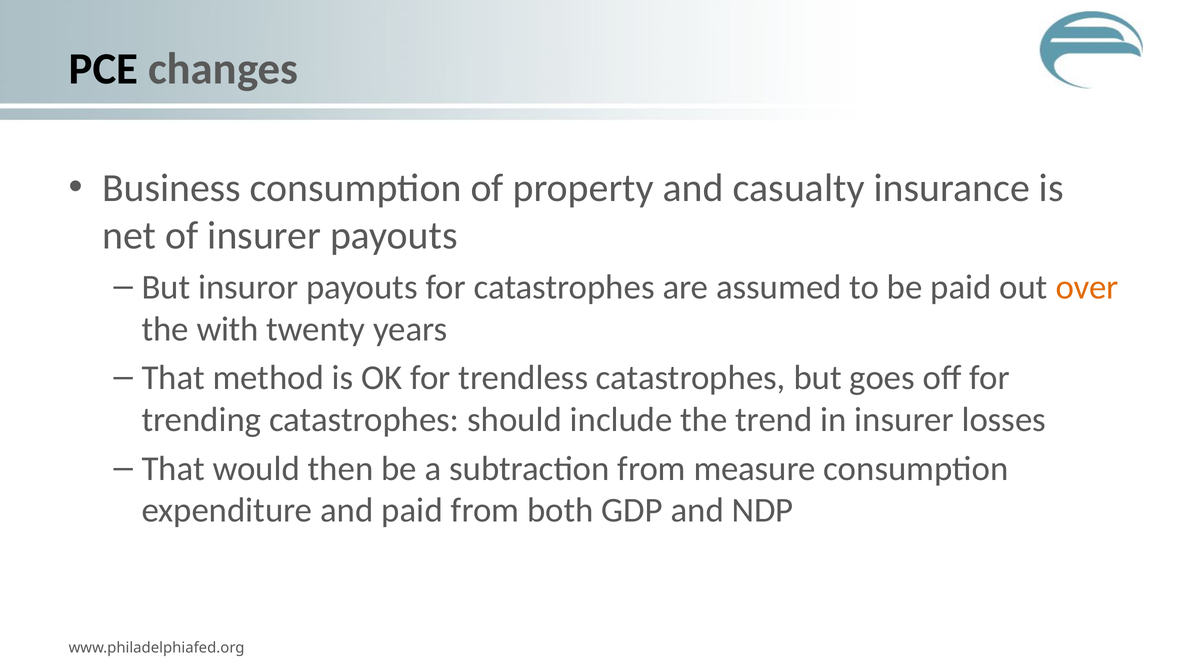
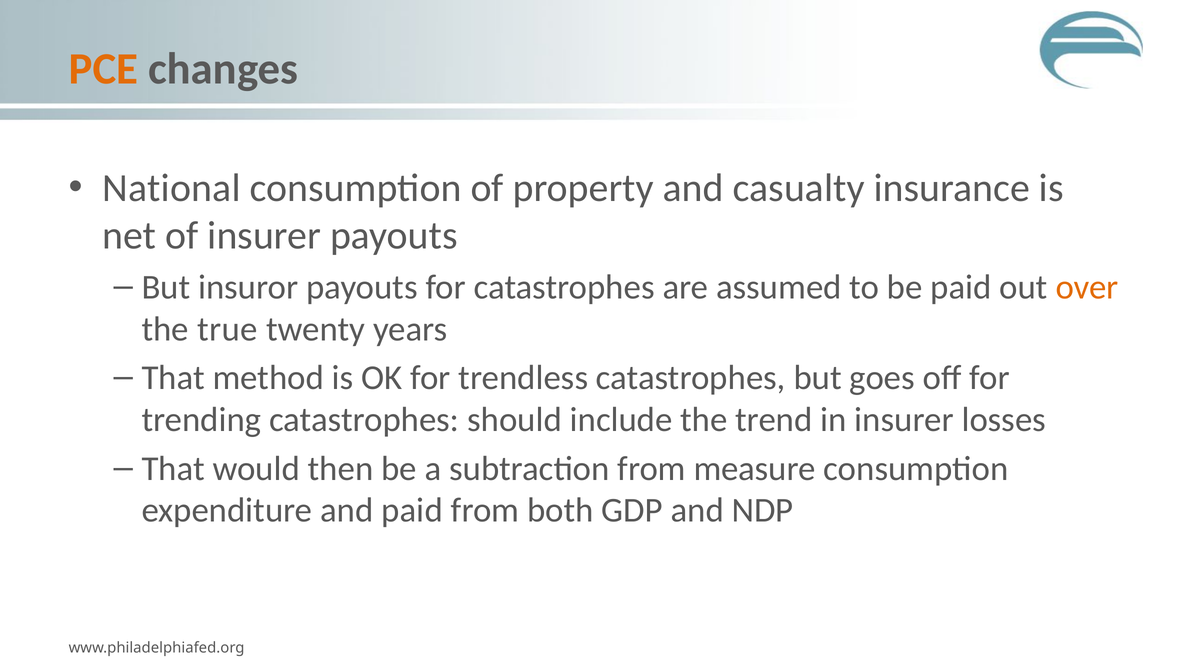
PCE colour: black -> orange
Business: Business -> National
with: with -> true
